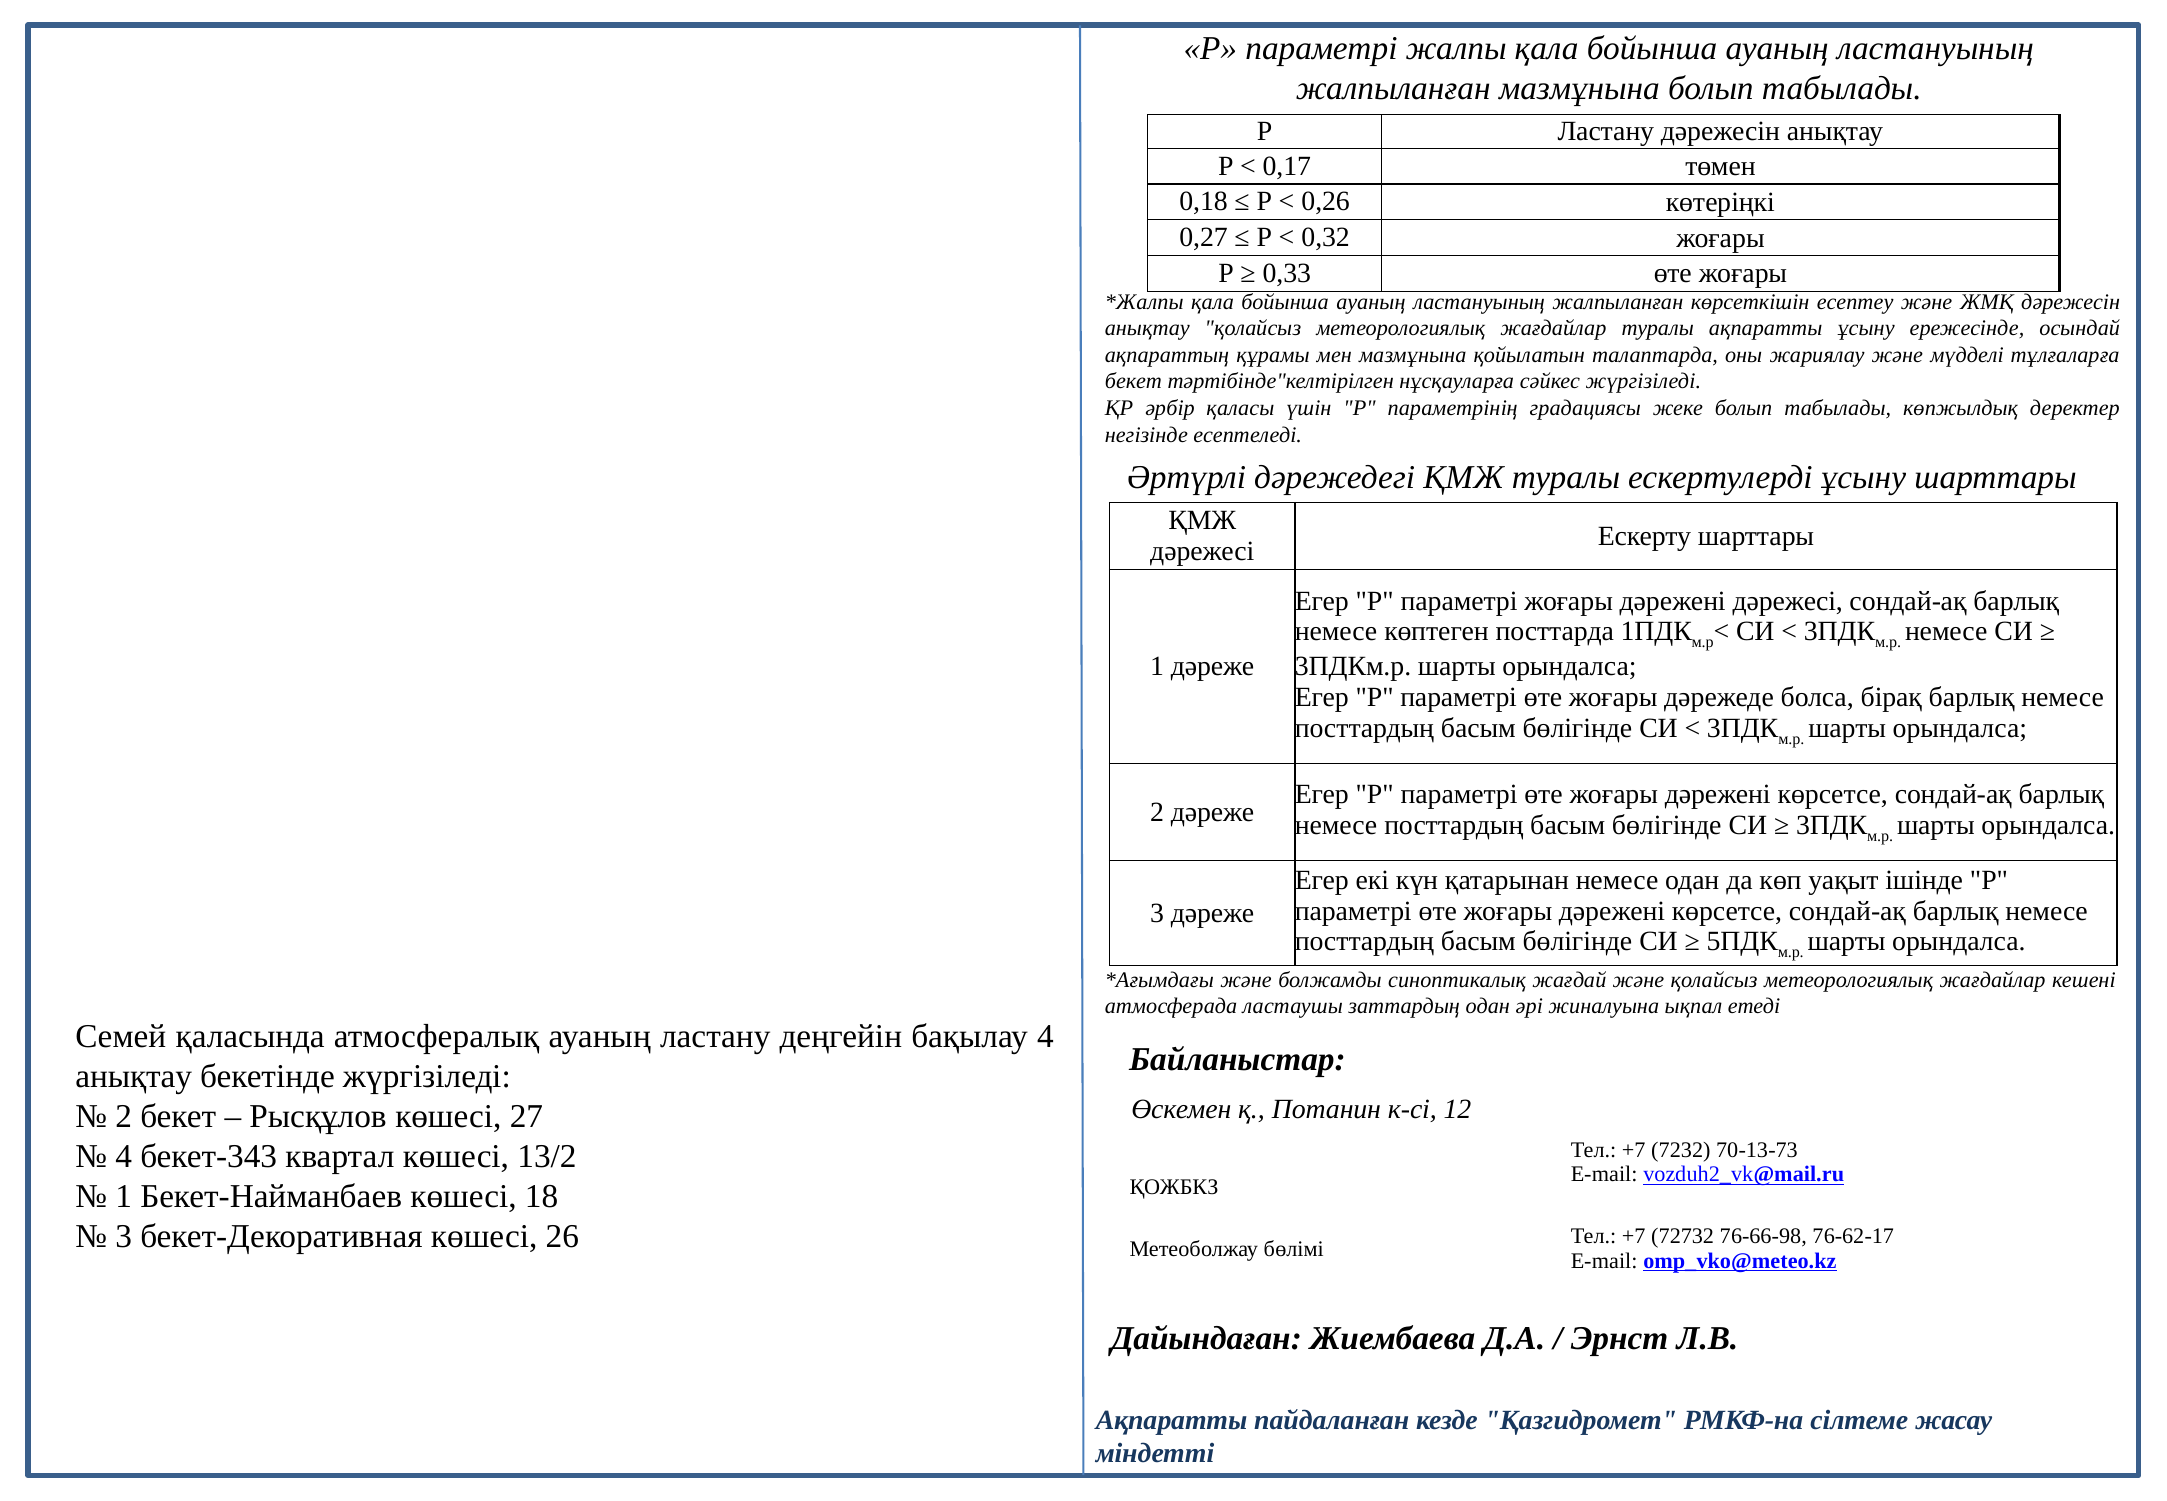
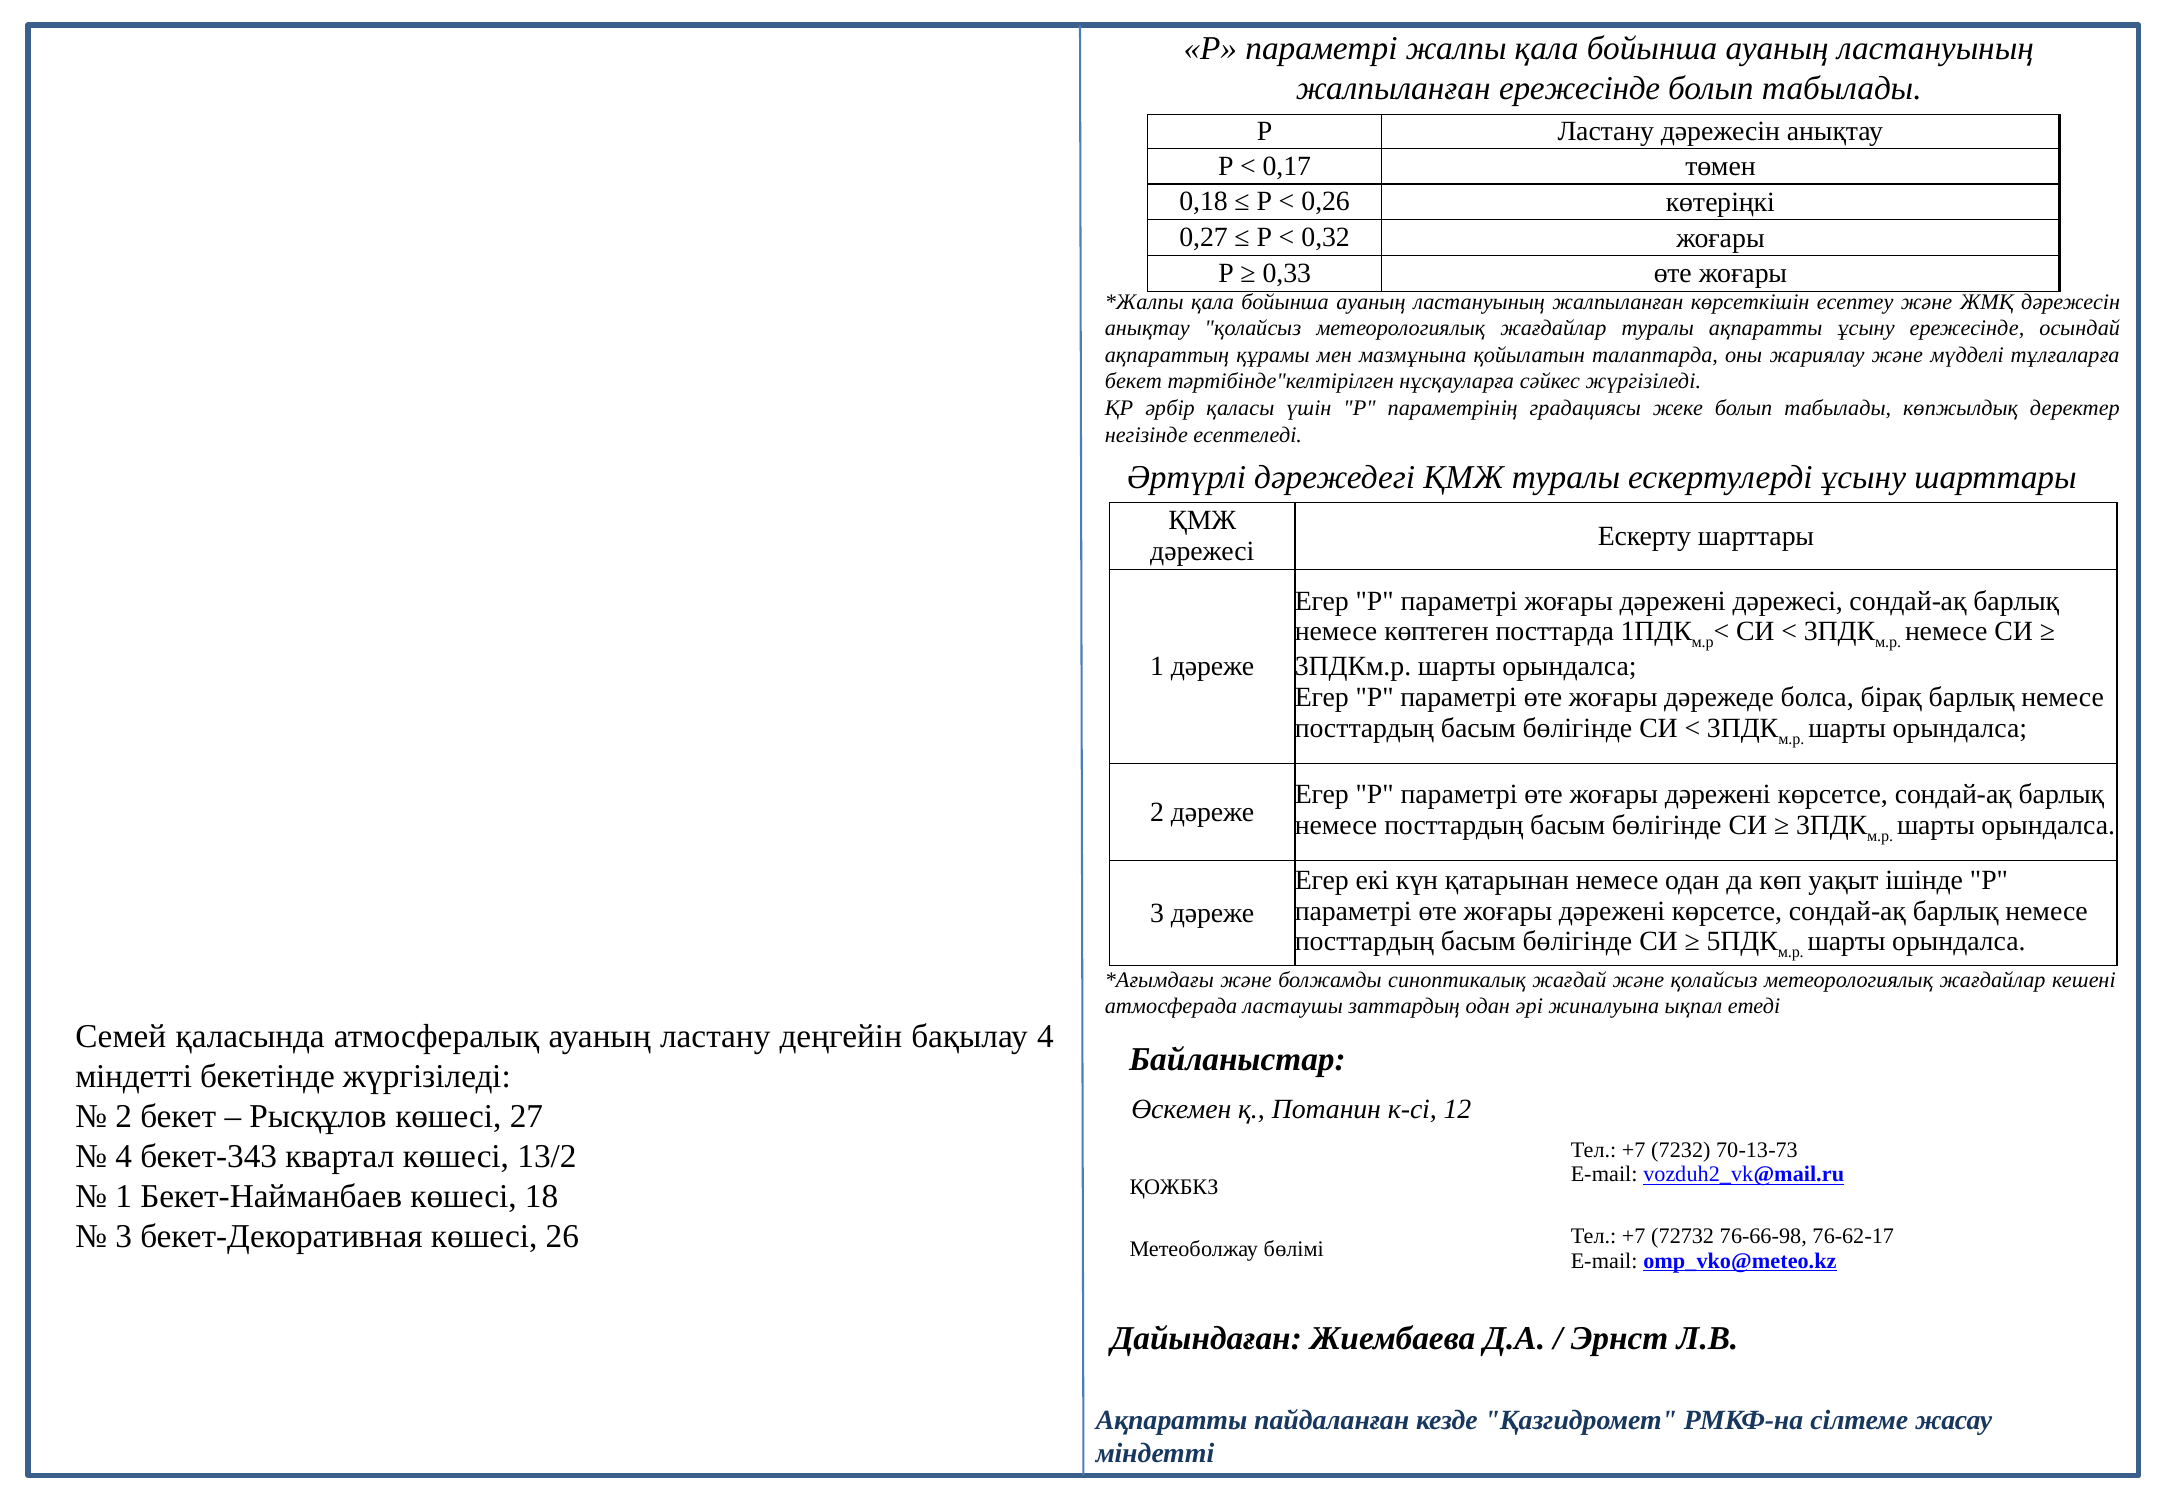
жалпыланған мазмұнына: мазмұнына -> ережесінде
анықтау at (134, 1076): анықтау -> міндетті
